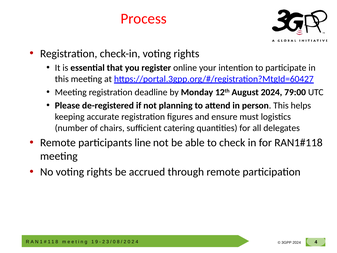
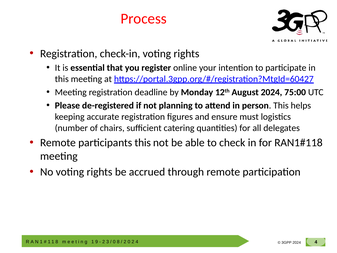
79:00: 79:00 -> 75:00
participants line: line -> this
